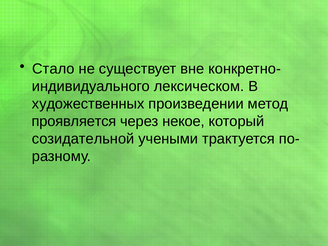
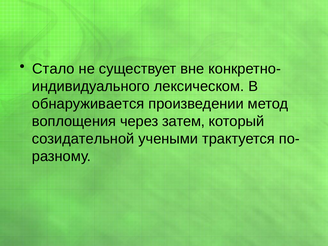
художественных: художественных -> обнаруживается
проявляется: проявляется -> воплощения
некое: некое -> затем
